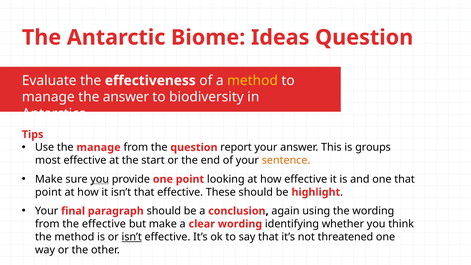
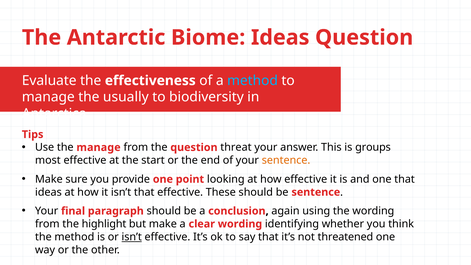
method at (253, 81) colour: yellow -> light blue
the answer: answer -> usually
report: report -> threat
you at (100, 179) underline: present -> none
point at (48, 192): point -> ideas
be highlight: highlight -> sentence
the effective: effective -> highlight
